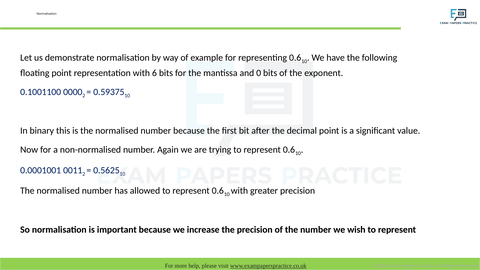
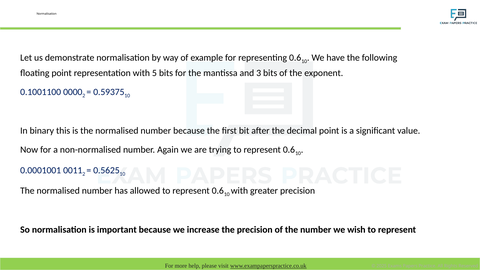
6: 6 -> 5
0: 0 -> 3
